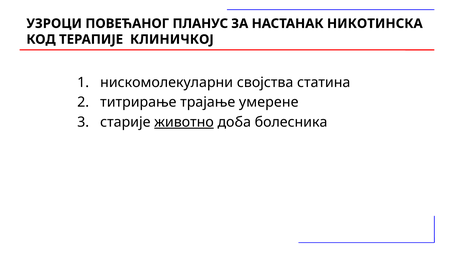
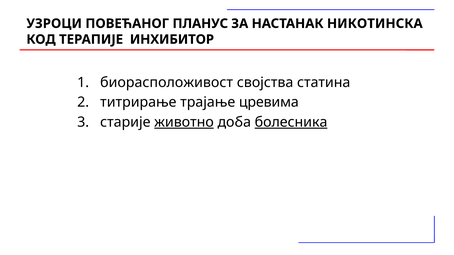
КЛИНИЧКОЈ: КЛИНИЧКОЈ -> ИНХИБИТОР
нискомолекуларни: нискомолекуларни -> биорасположивост
умерене: умерене -> цревима
болесника underline: none -> present
